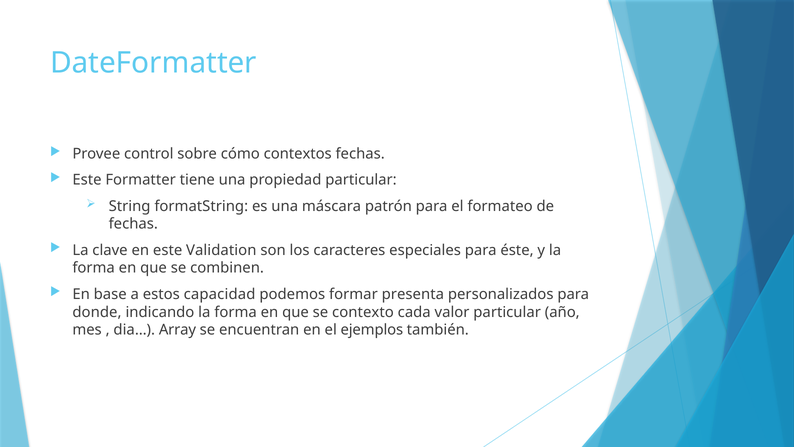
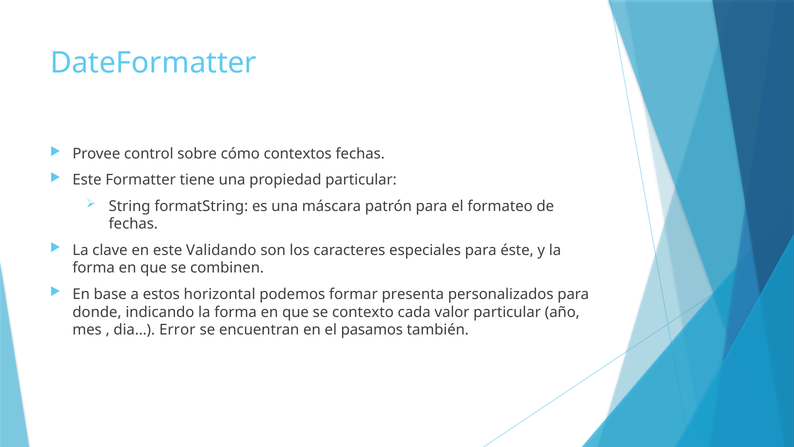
Validation: Validation -> Validando
capacidad: capacidad -> horizontal
Array: Array -> Error
ejemplos: ejemplos -> pasamos
